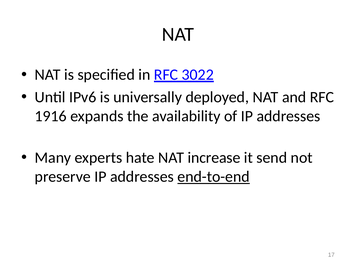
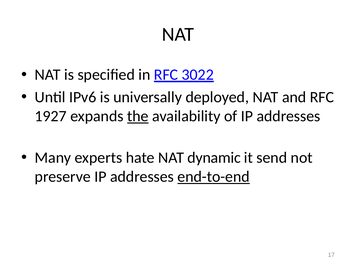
1916: 1916 -> 1927
the underline: none -> present
increase: increase -> dynamic
